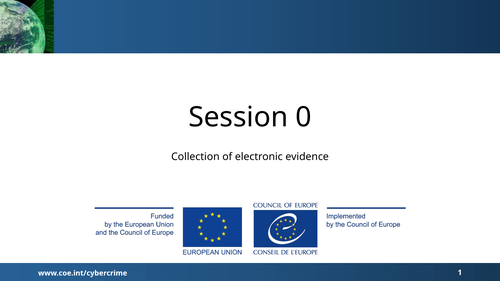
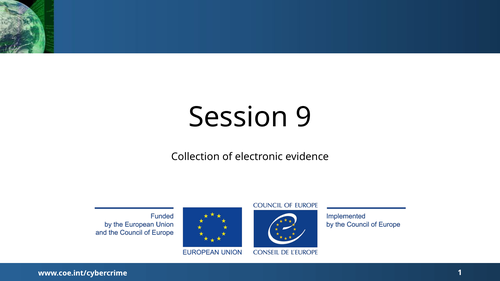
0: 0 -> 9
